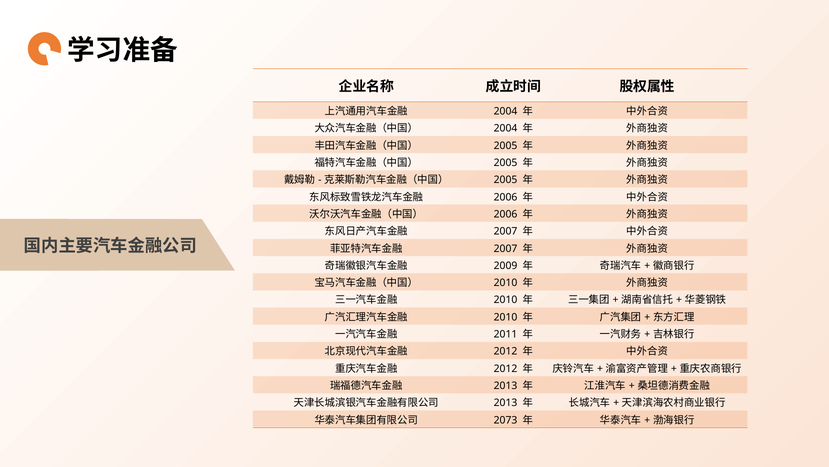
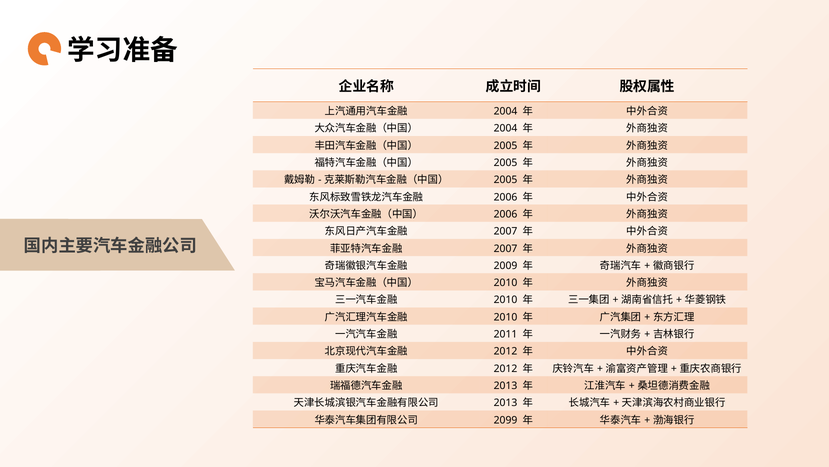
2073: 2073 -> 2099
